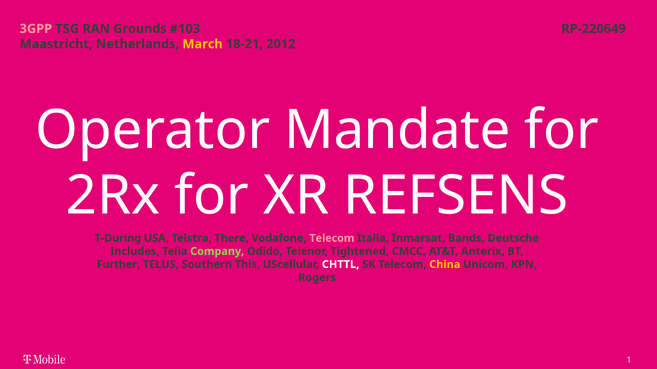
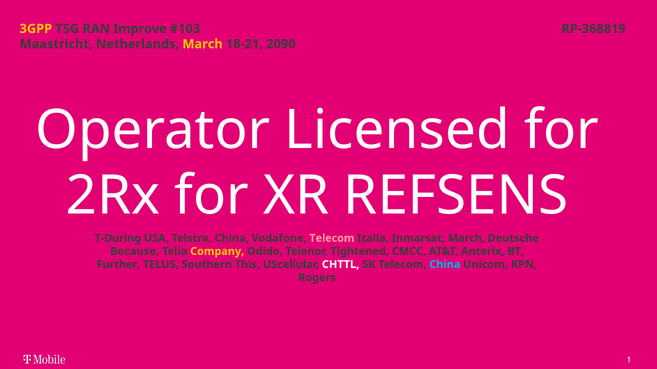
3GPP colour: pink -> yellow
Grounds: Grounds -> Improve
RP-220649: RP-220649 -> RP-368819
2012: 2012 -> 2090
Mandate: Mandate -> Licensed
Telstra There: There -> China
Inmarsat Bands: Bands -> March
Includes: Includes -> Because
Company colour: light green -> yellow
China at (445, 265) colour: yellow -> light blue
